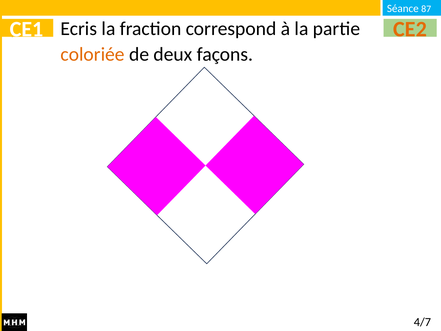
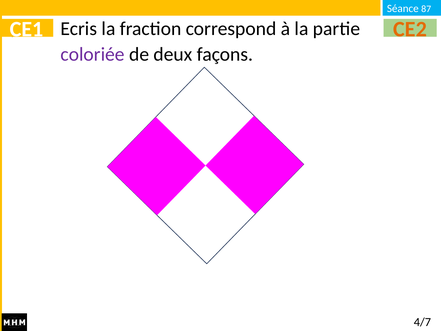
coloriée colour: orange -> purple
